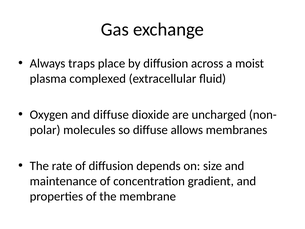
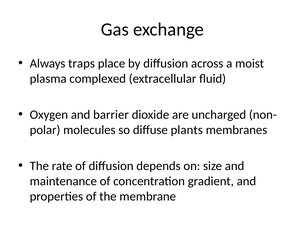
and diffuse: diffuse -> barrier
allows: allows -> plants
